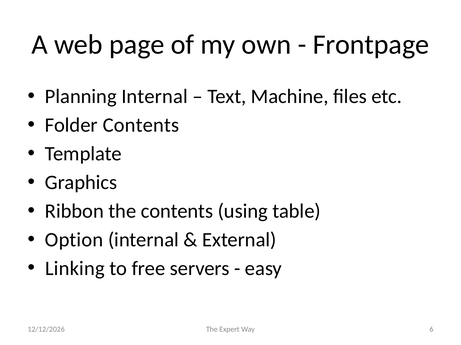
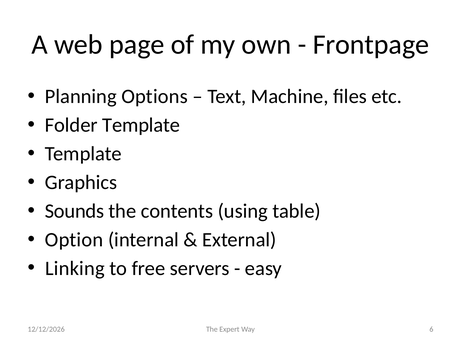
Planning Internal: Internal -> Options
Folder Contents: Contents -> Template
Ribbon: Ribbon -> Sounds
